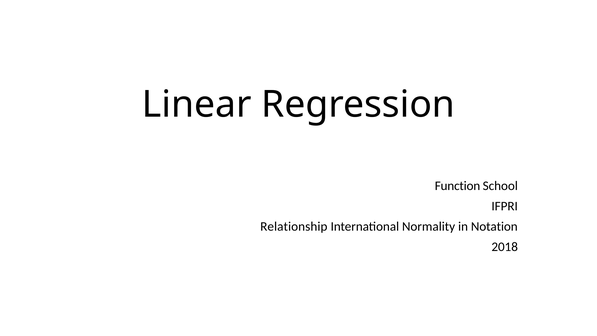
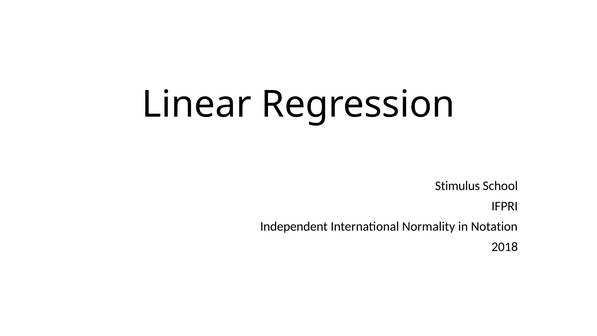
Function: Function -> Stimulus
Relationship: Relationship -> Independent
